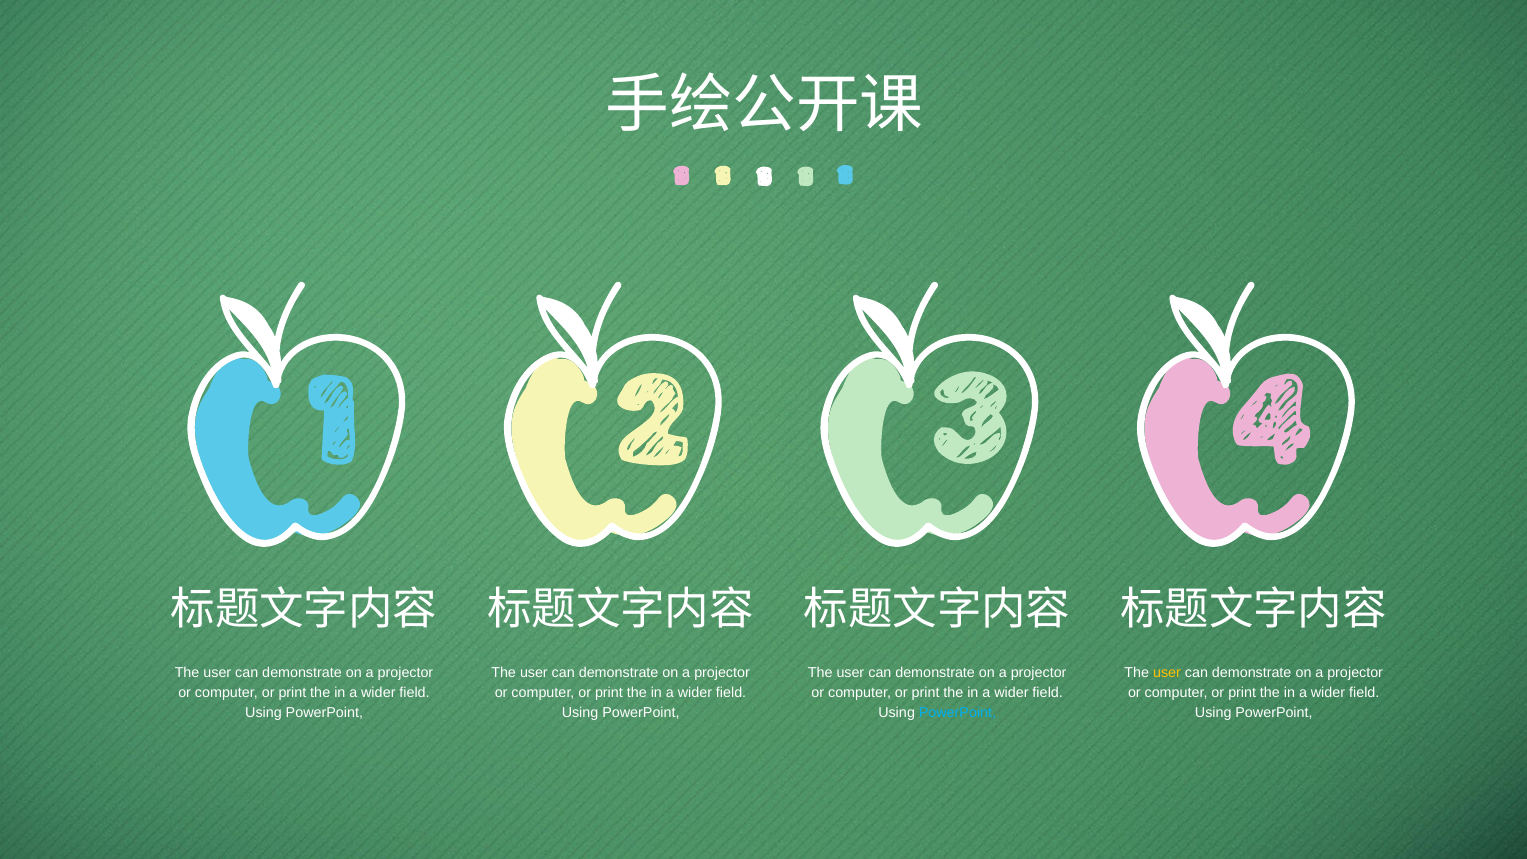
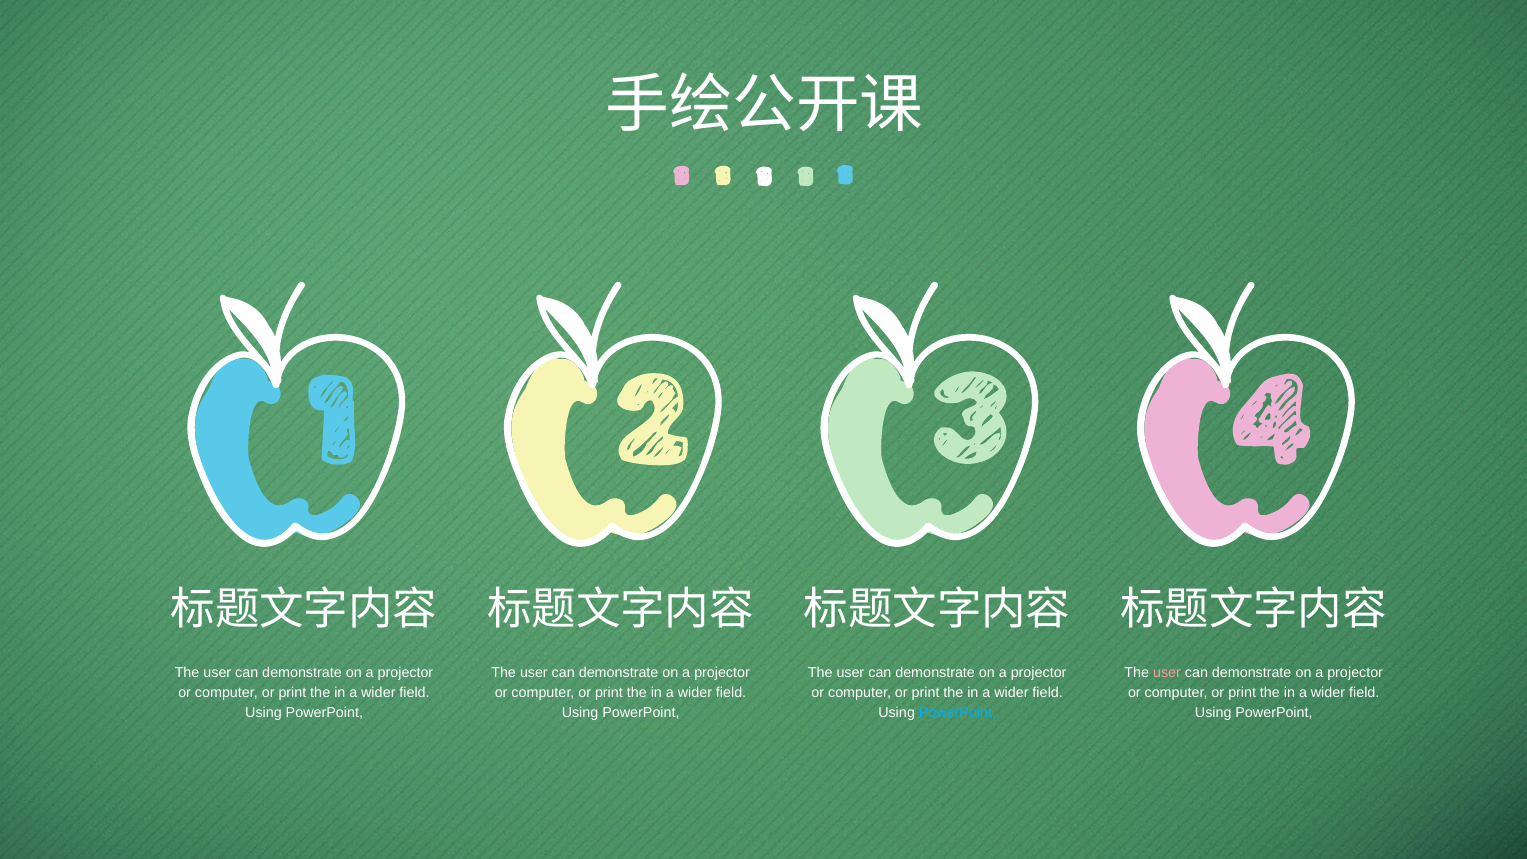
user at (1167, 673) colour: yellow -> pink
